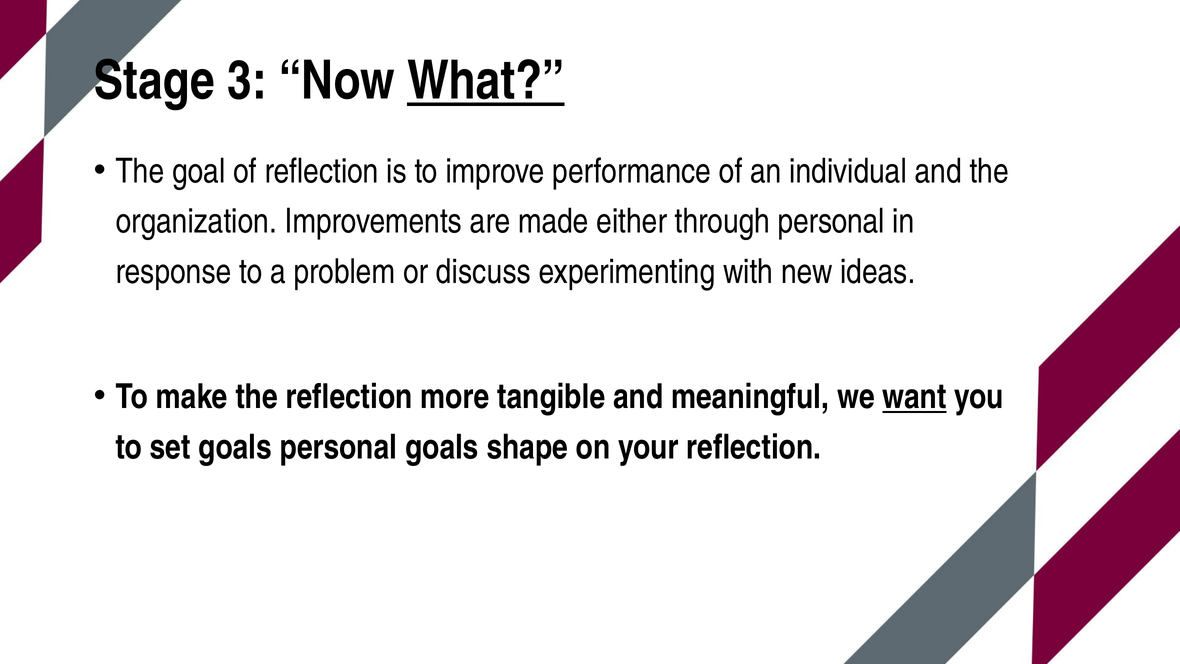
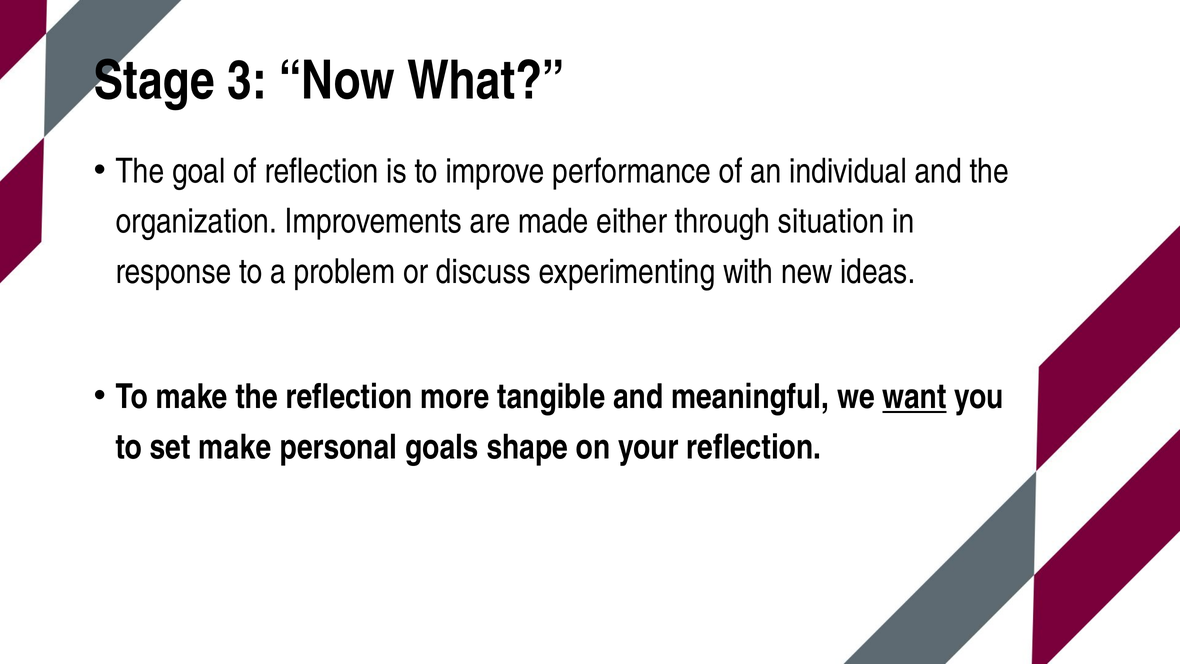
What underline: present -> none
through personal: personal -> situation
set goals: goals -> make
